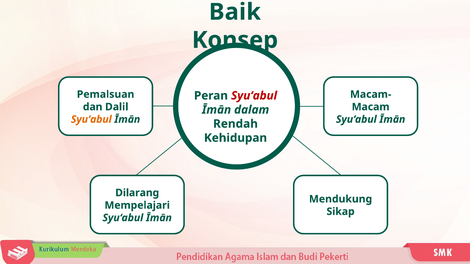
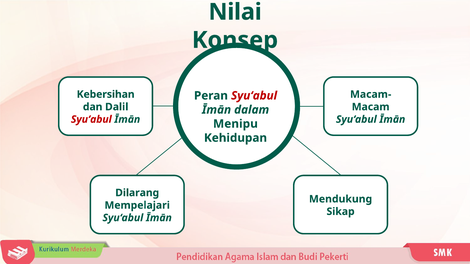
Baik: Baik -> Nilai
Pemalsuan: Pemalsuan -> Kebersihan
Syu‘abul at (91, 120) colour: orange -> red
Rendah: Rendah -> Menipu
